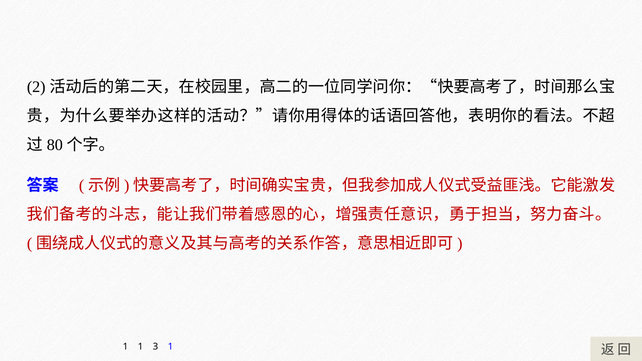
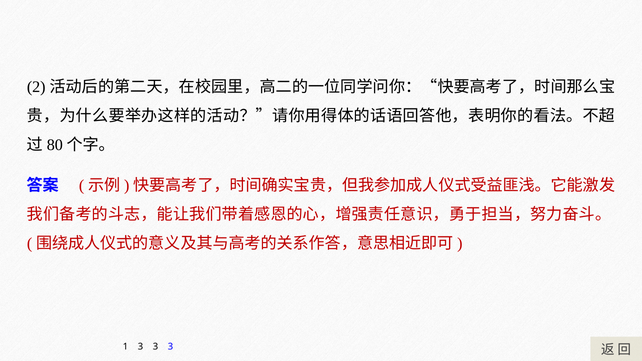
1 1: 1 -> 3
1 at (170, 347): 1 -> 3
